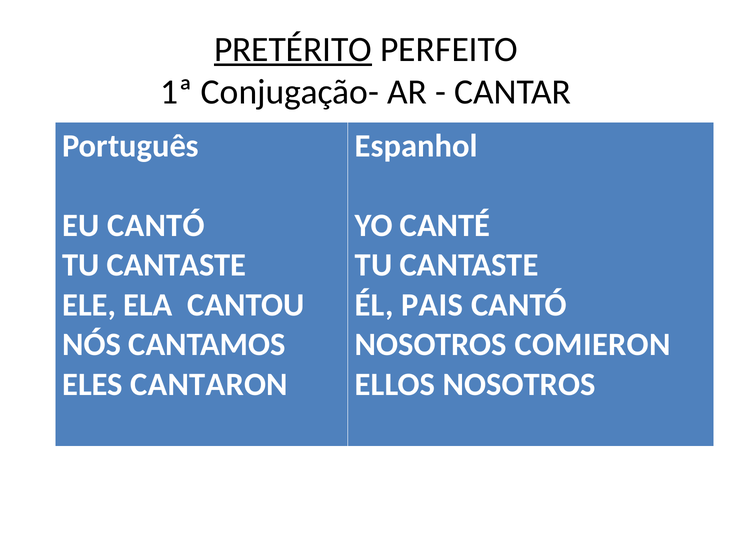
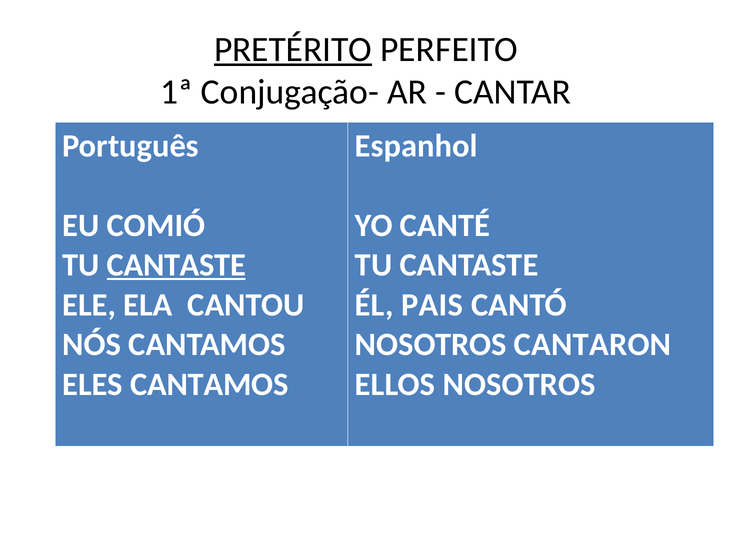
EU CANTÓ: CANTÓ -> COMIÓ
CANTASTE at (176, 265) underline: none -> present
COMIERON: COMIERON -> CANTARON
ELES CANTARON: CANTARON -> CANTAMOS
